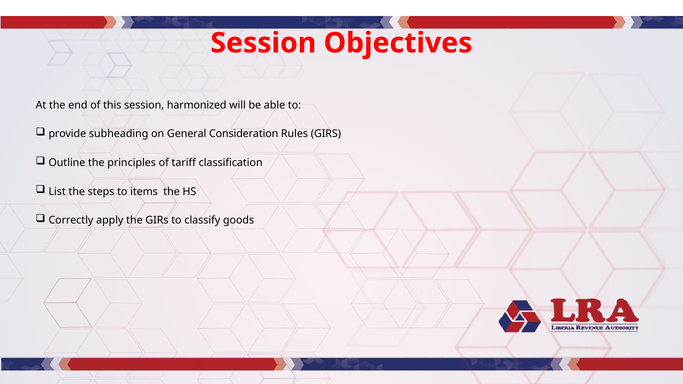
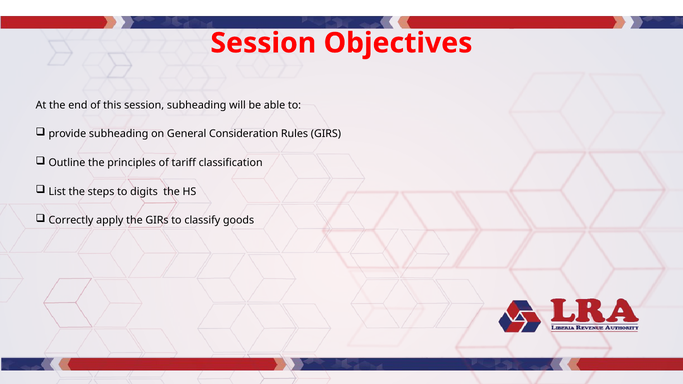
session harmonized: harmonized -> subheading
items: items -> digits
